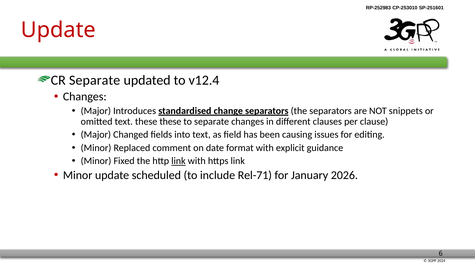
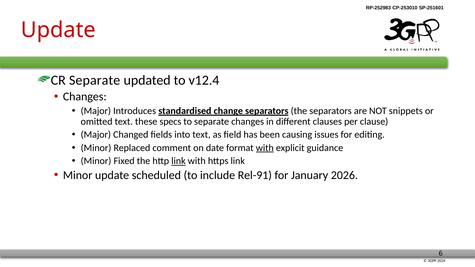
these these: these -> specs
with at (265, 148) underline: none -> present
Rel-71: Rel-71 -> Rel-91
